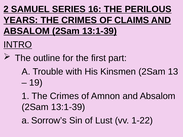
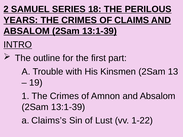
16: 16 -> 18
Sorrow’s: Sorrow’s -> Claims’s
